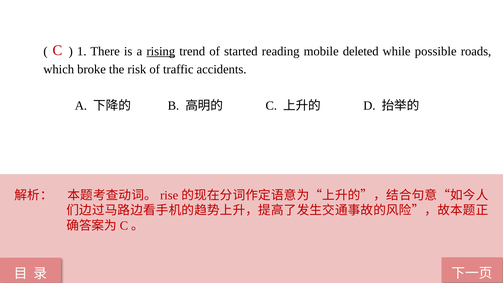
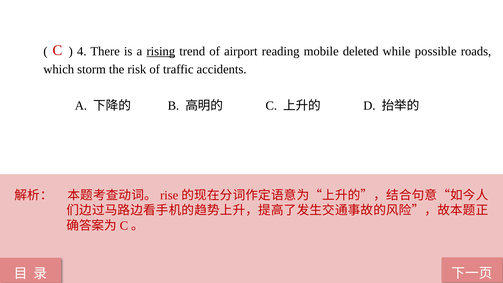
1: 1 -> 4
started: started -> airport
broke: broke -> storm
